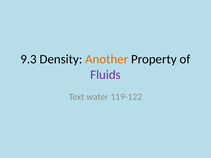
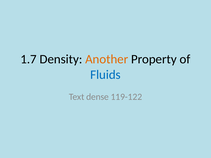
9.3: 9.3 -> 1.7
Fluids colour: purple -> blue
water: water -> dense
